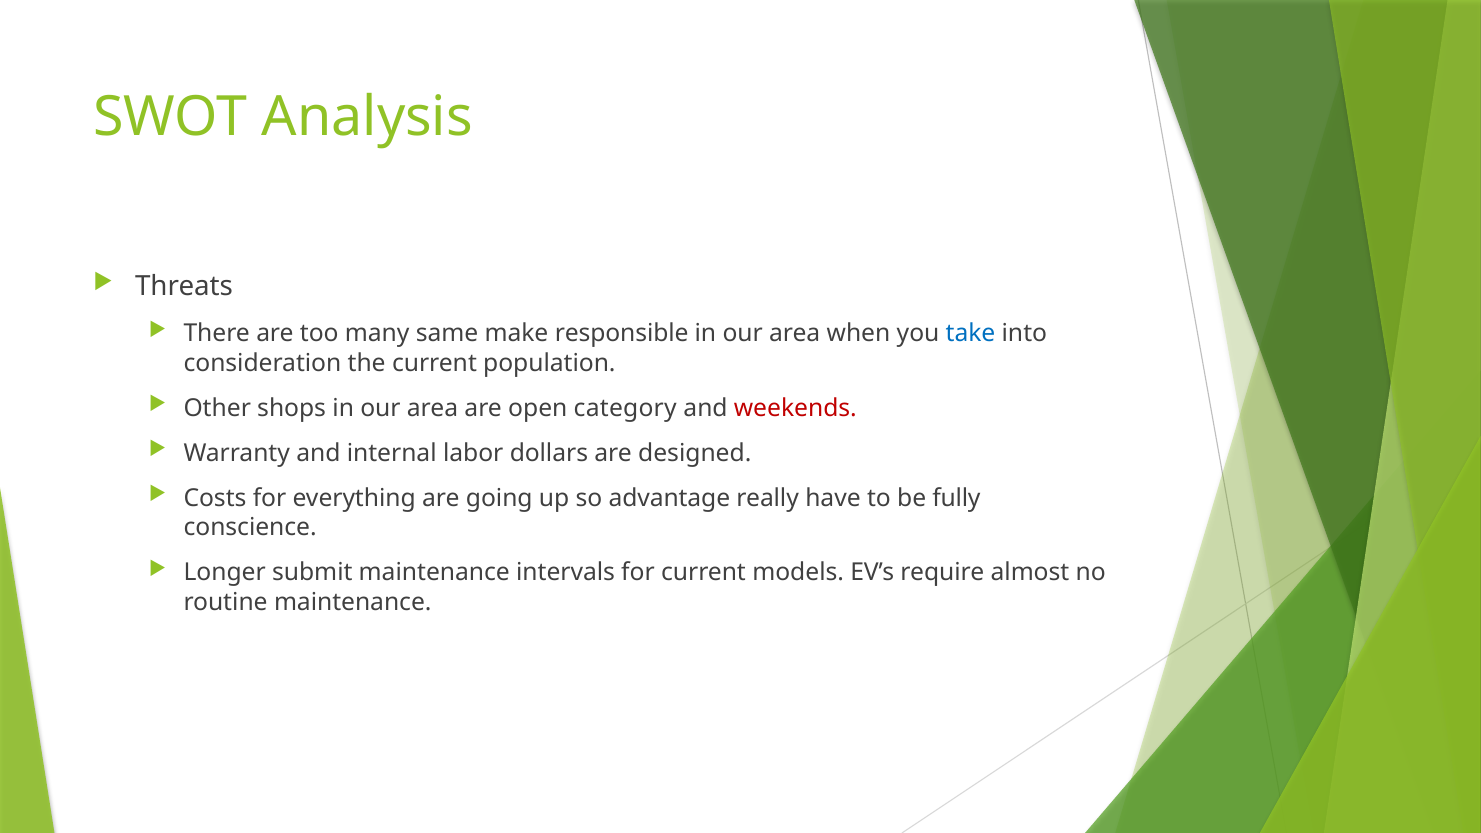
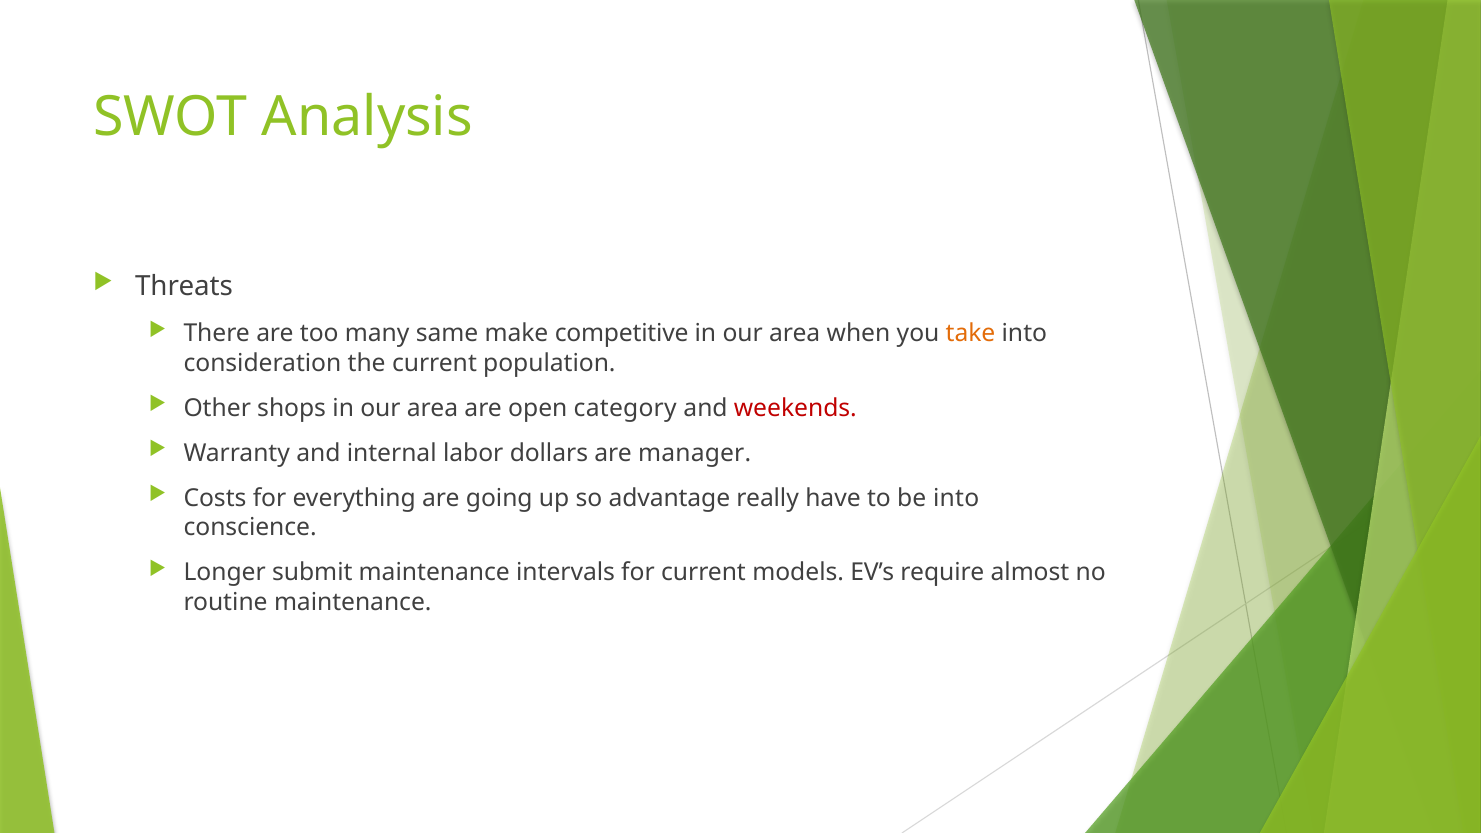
responsible: responsible -> competitive
take colour: blue -> orange
designed: designed -> manager
be fully: fully -> into
